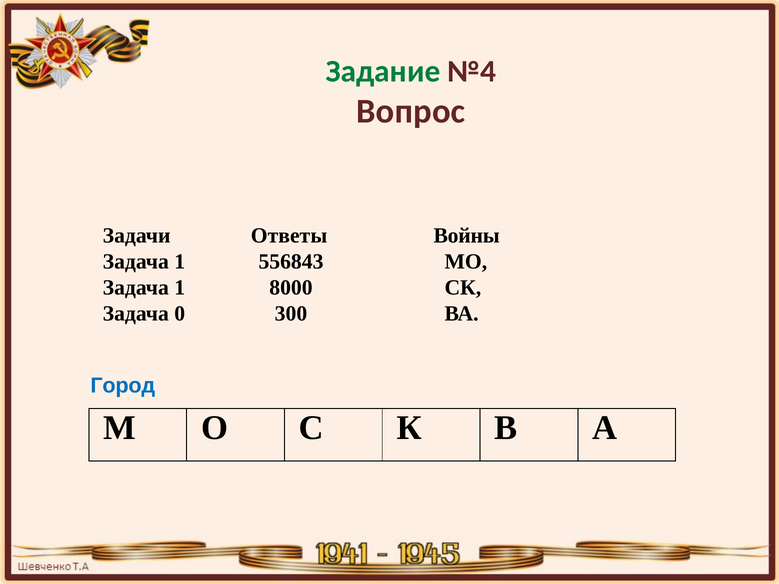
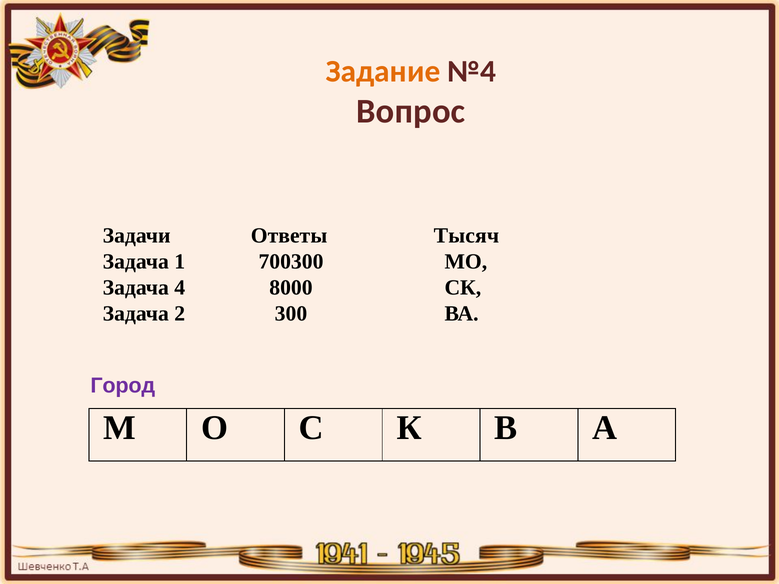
Задание colour: green -> orange
Войны: Войны -> Тысяч
556843: 556843 -> 700300
1 at (180, 288): 1 -> 4
0: 0 -> 2
Город colour: blue -> purple
